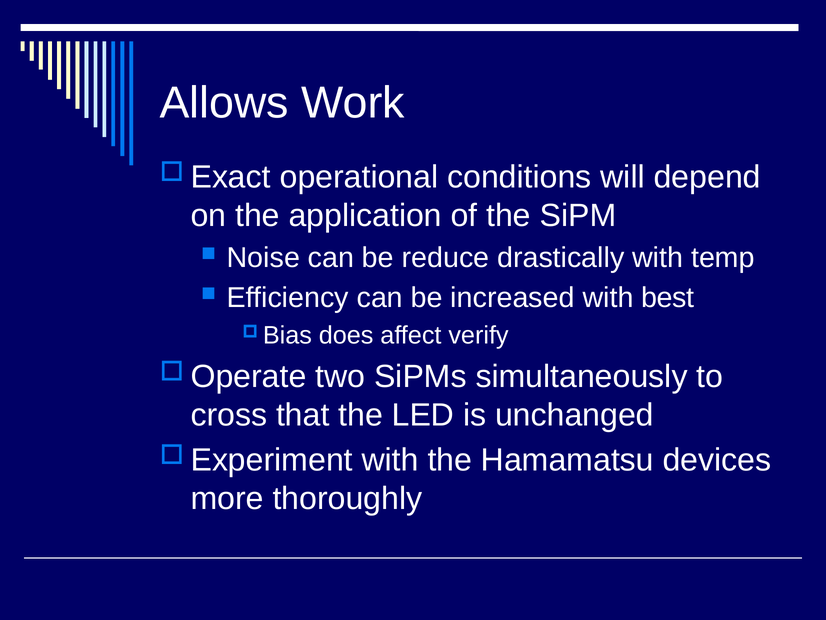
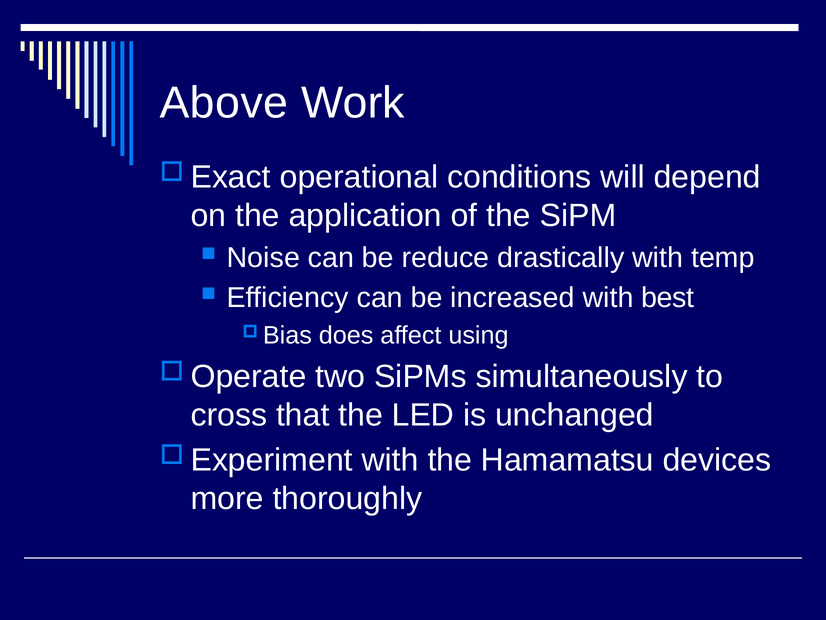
Allows: Allows -> Above
verify: verify -> using
